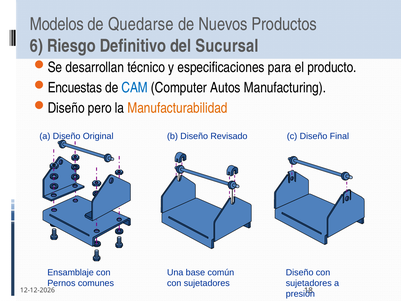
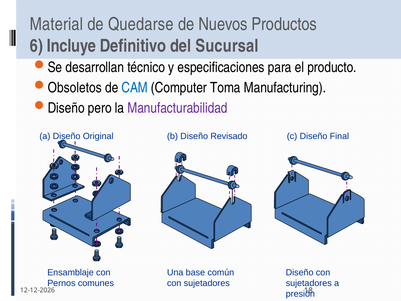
Modelos: Modelos -> Material
Riesgo: Riesgo -> Incluye
Encuestas: Encuestas -> Obsoletos
Autos: Autos -> Toma
Manufacturabilidad colour: orange -> purple
